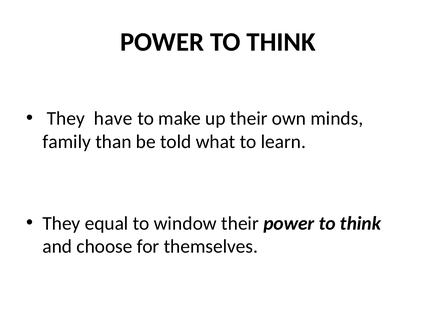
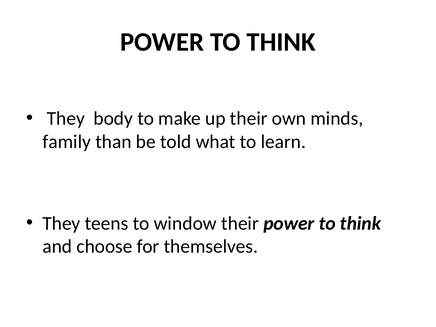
have: have -> body
equal: equal -> teens
